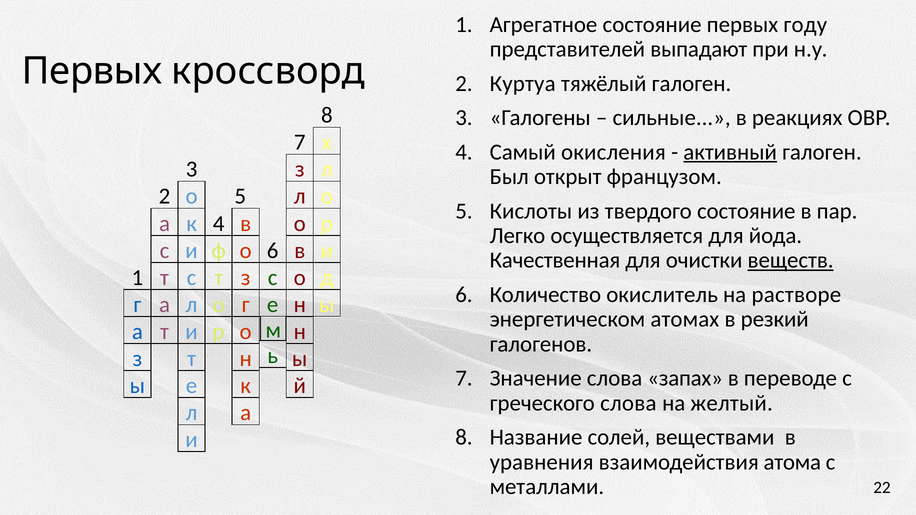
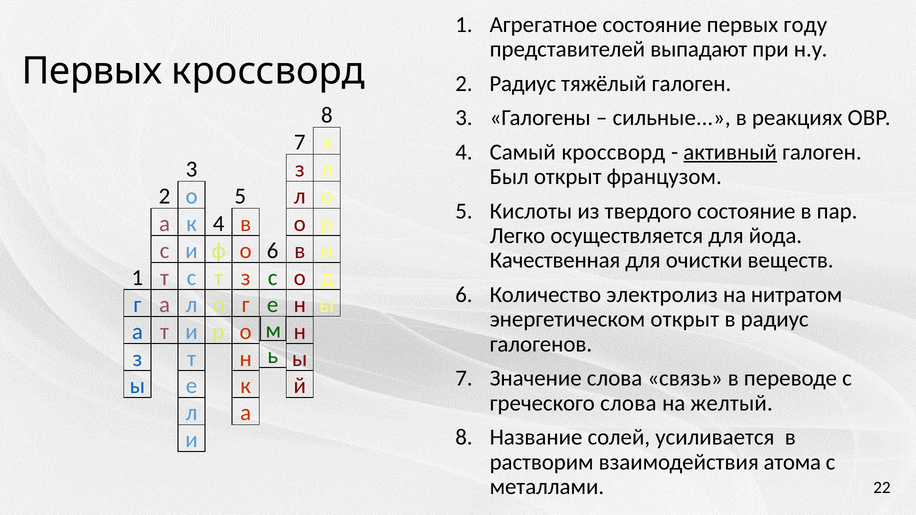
2 Куртуа: Куртуа -> Радиус
Самый окисления: окисления -> кроссворд
веществ underline: present -> none
окислитель: окислитель -> электролиз
растворе: растворе -> нитратом
энергетическом атомах: атомах -> открыт
в резкий: резкий -> радиус
запах: запах -> связь
веществами: веществами -> усиливается
уравнения: уравнения -> растворим
